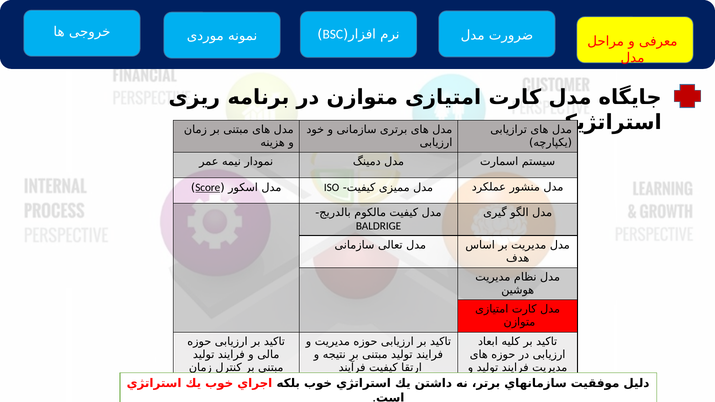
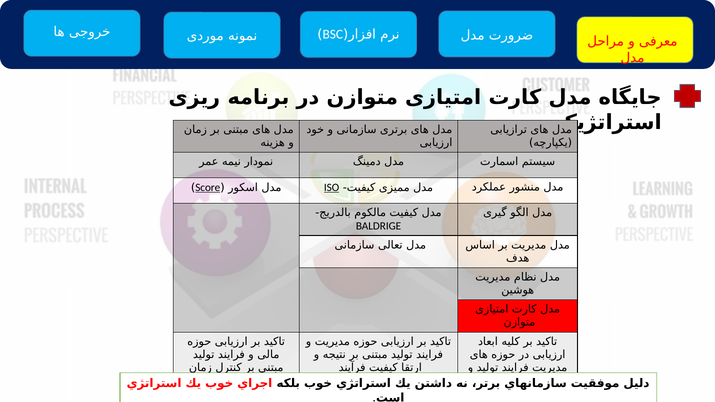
ISO underline: none -> present
